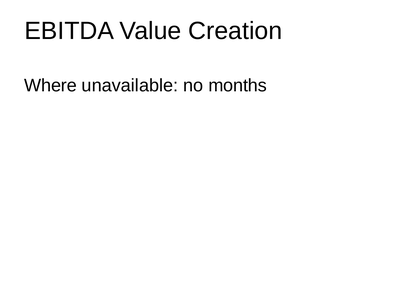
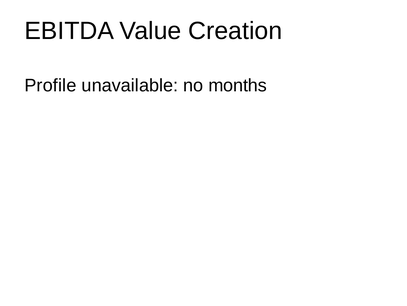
Where: Where -> Profile
